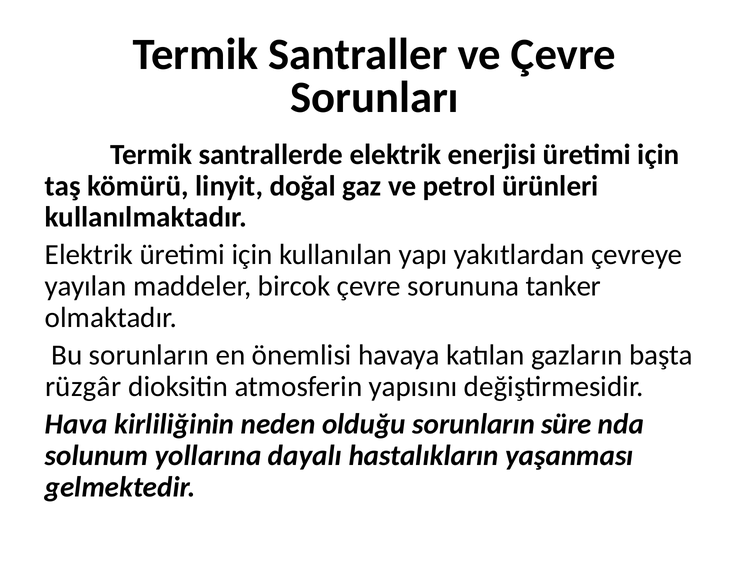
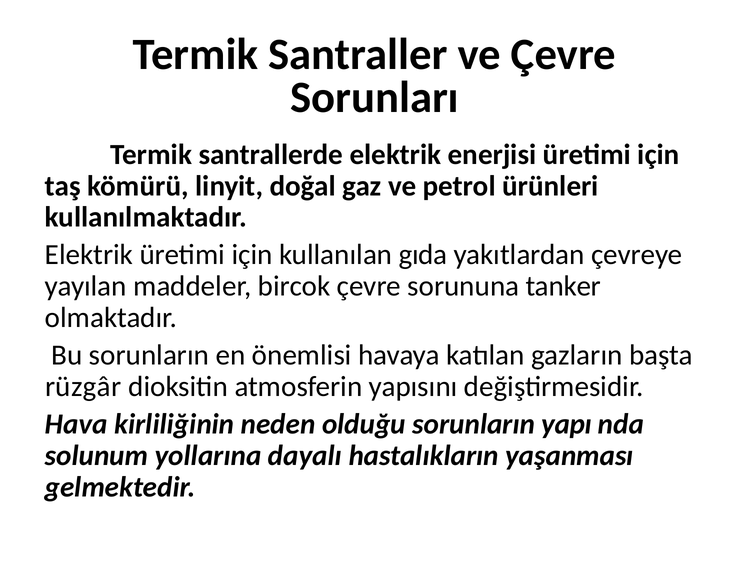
yapı: yapı -> gıda
süre: süre -> yapı
